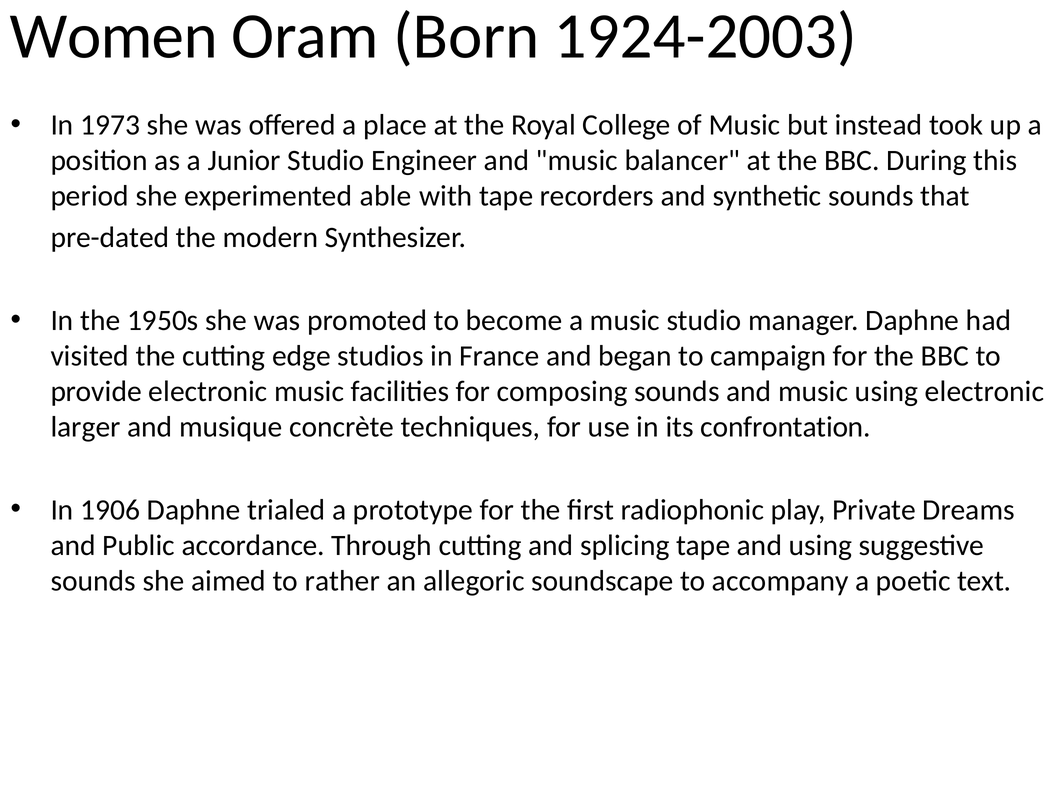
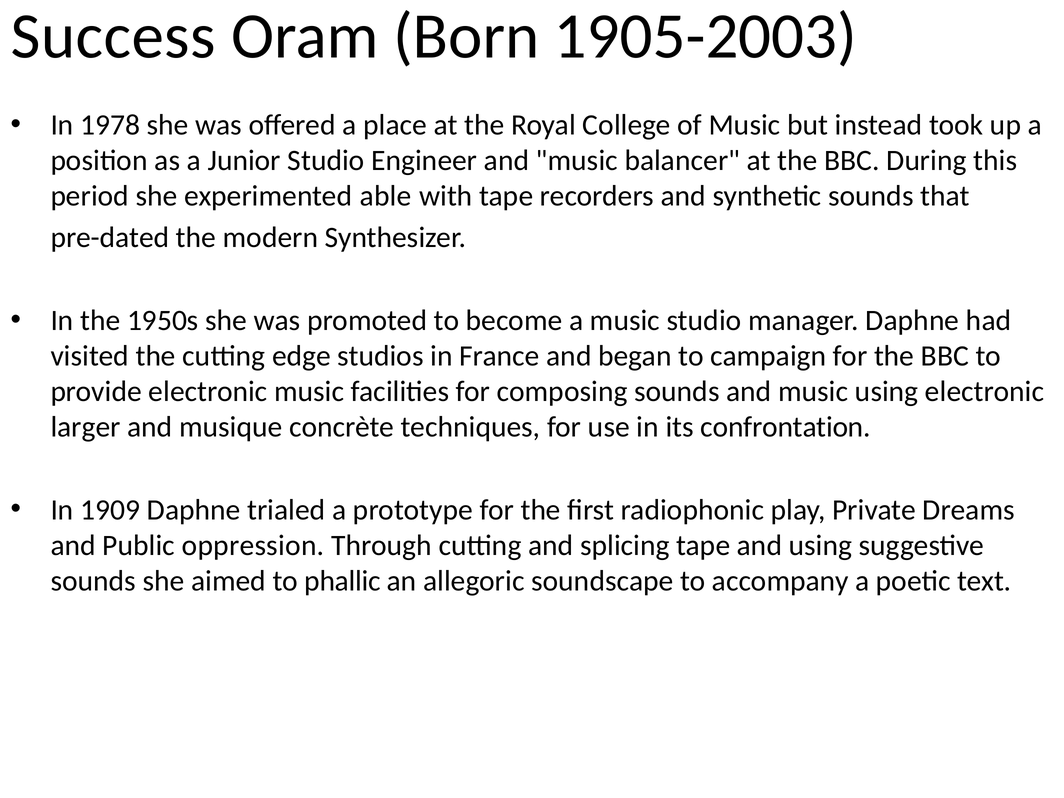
Women: Women -> Success
1924-2003: 1924-2003 -> 1905-2003
1973: 1973 -> 1978
1906: 1906 -> 1909
accordance: accordance -> oppression
rather: rather -> phallic
